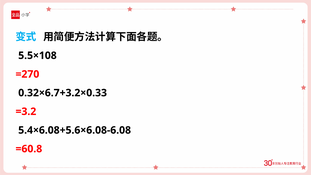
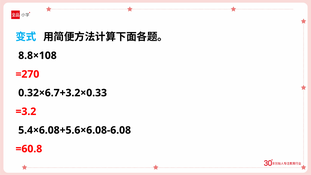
5.5×108: 5.5×108 -> 8.8×108
